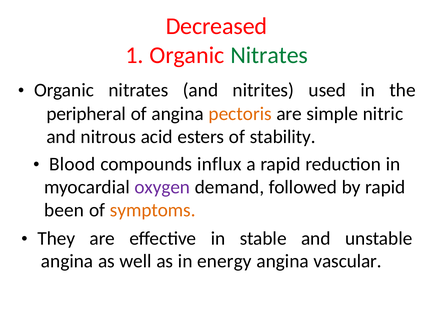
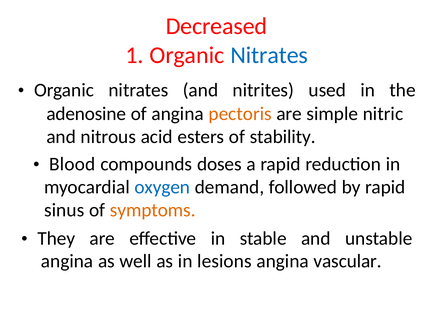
Nitrates at (269, 55) colour: green -> blue
peripheral: peripheral -> adenosine
influx: influx -> doses
oxygen colour: purple -> blue
been: been -> sinus
energy: energy -> lesions
